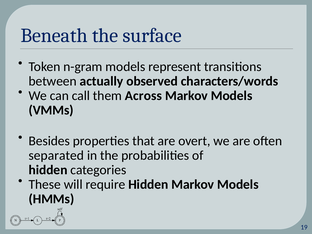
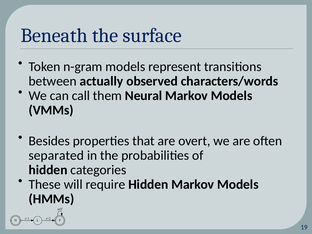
Across: Across -> Neural
